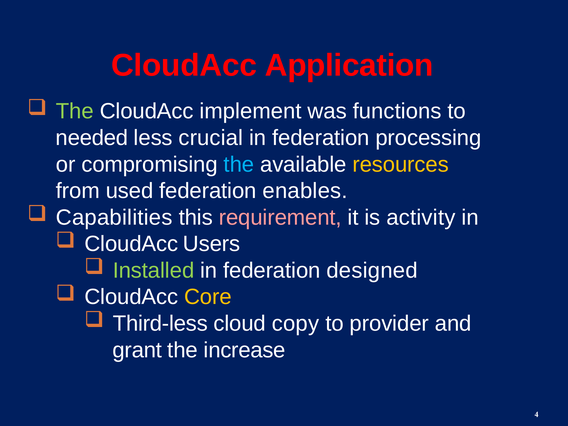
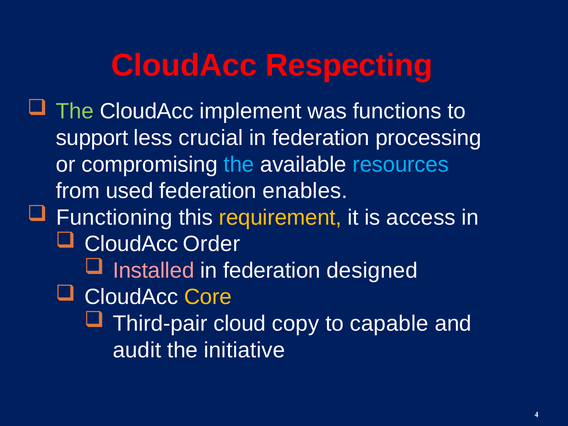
Application: Application -> Respecting
needed: needed -> support
resources colour: yellow -> light blue
Capabilities: Capabilities -> Functioning
requirement colour: pink -> yellow
activity: activity -> access
Users: Users -> Order
Installed colour: light green -> pink
Third-less: Third-less -> Third-pair
provider: provider -> capable
grant: grant -> audit
increase: increase -> initiative
